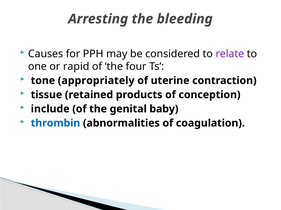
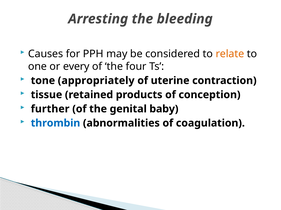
relate colour: purple -> orange
rapid: rapid -> every
include: include -> further
